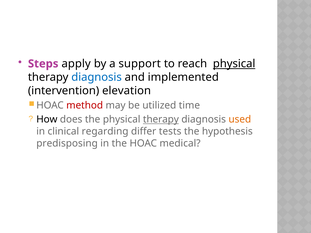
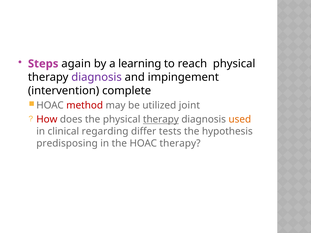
apply: apply -> again
support: support -> learning
physical at (234, 64) underline: present -> none
diagnosis at (97, 77) colour: blue -> purple
implemented: implemented -> impingement
elevation: elevation -> complete
time: time -> joint
How colour: black -> red
HOAC medical: medical -> therapy
